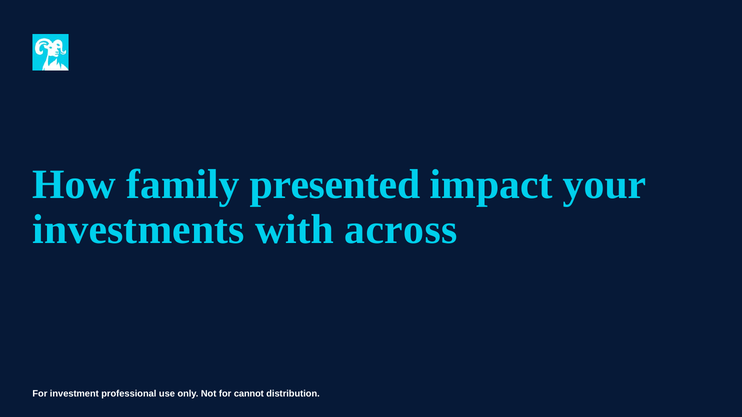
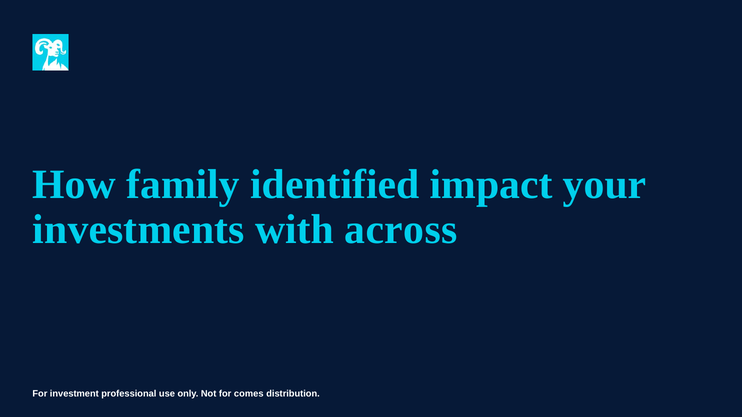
presented: presented -> identified
cannot: cannot -> comes
